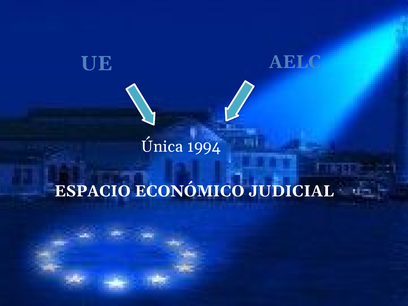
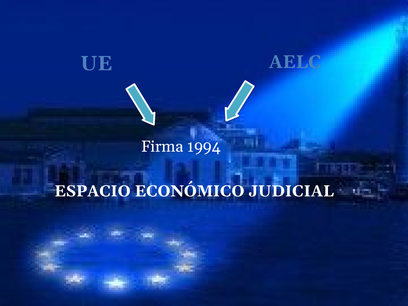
Única: Única -> Firma
